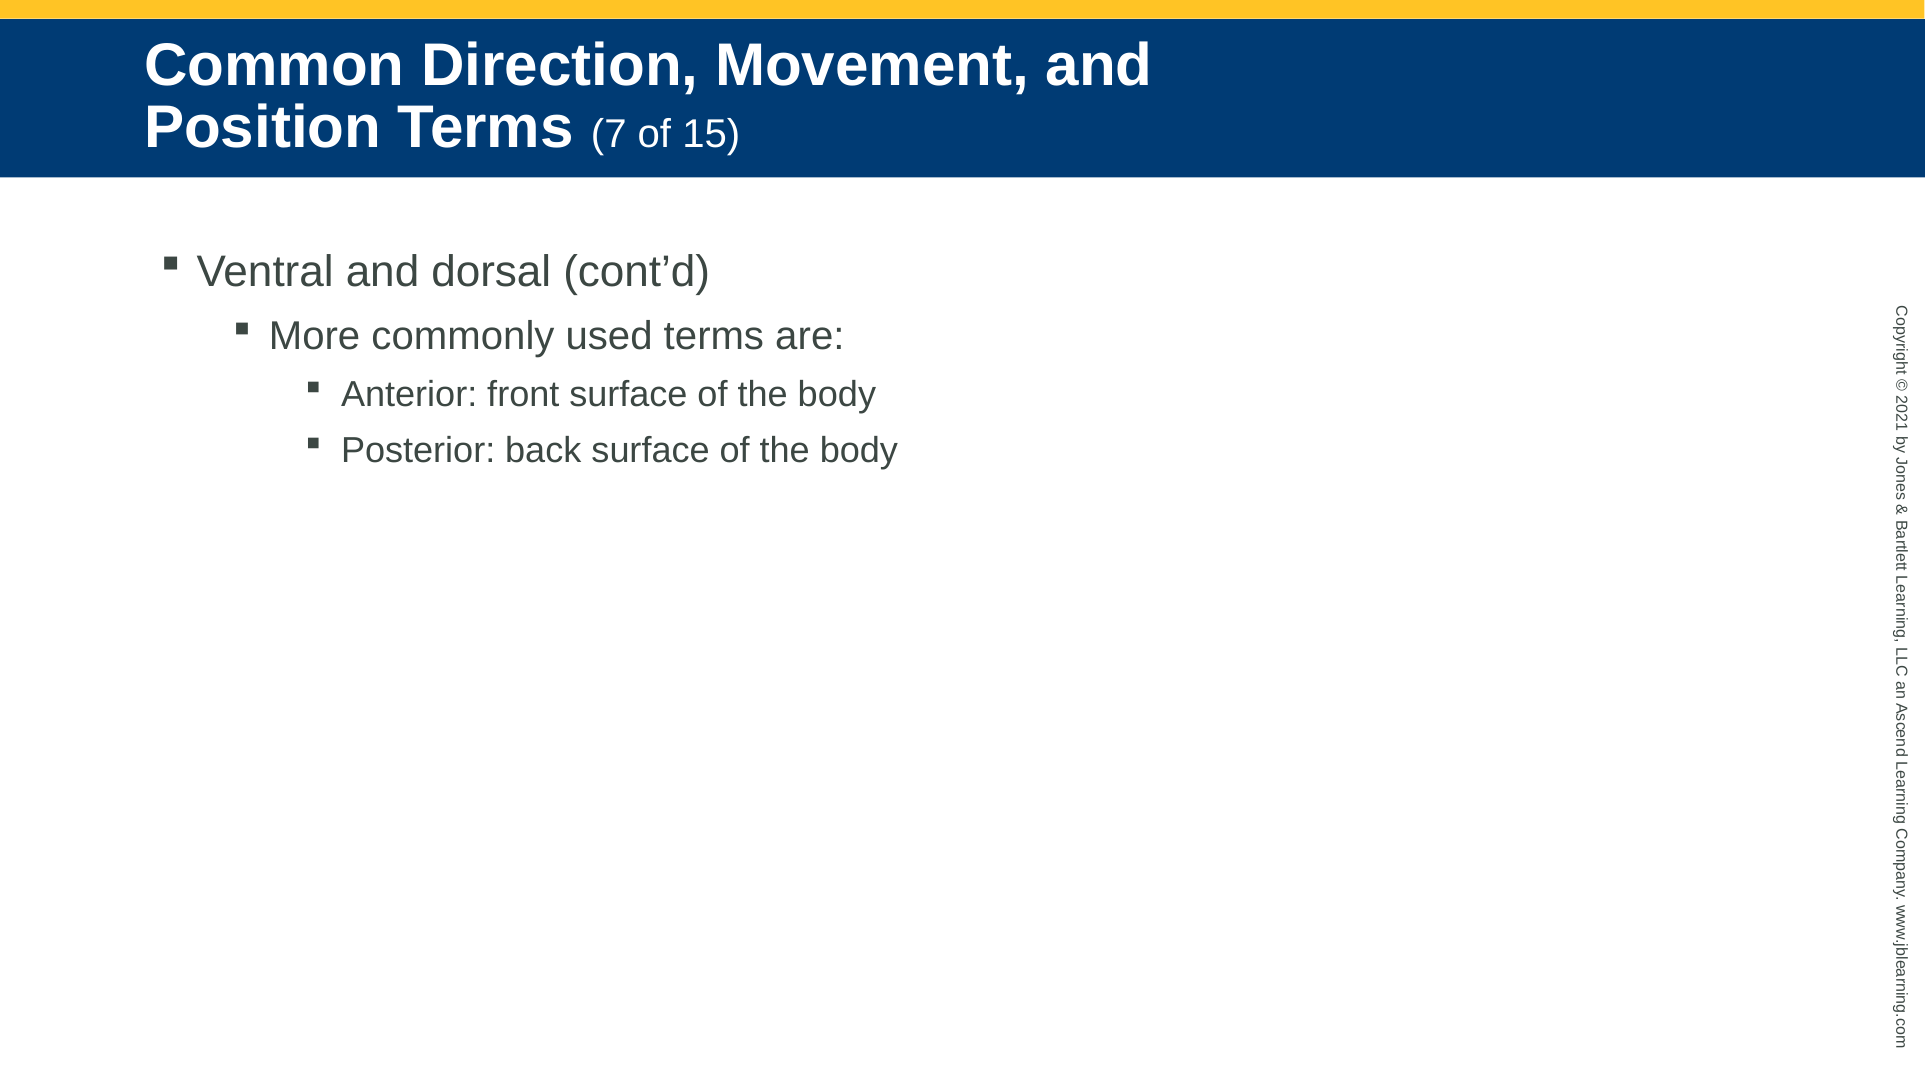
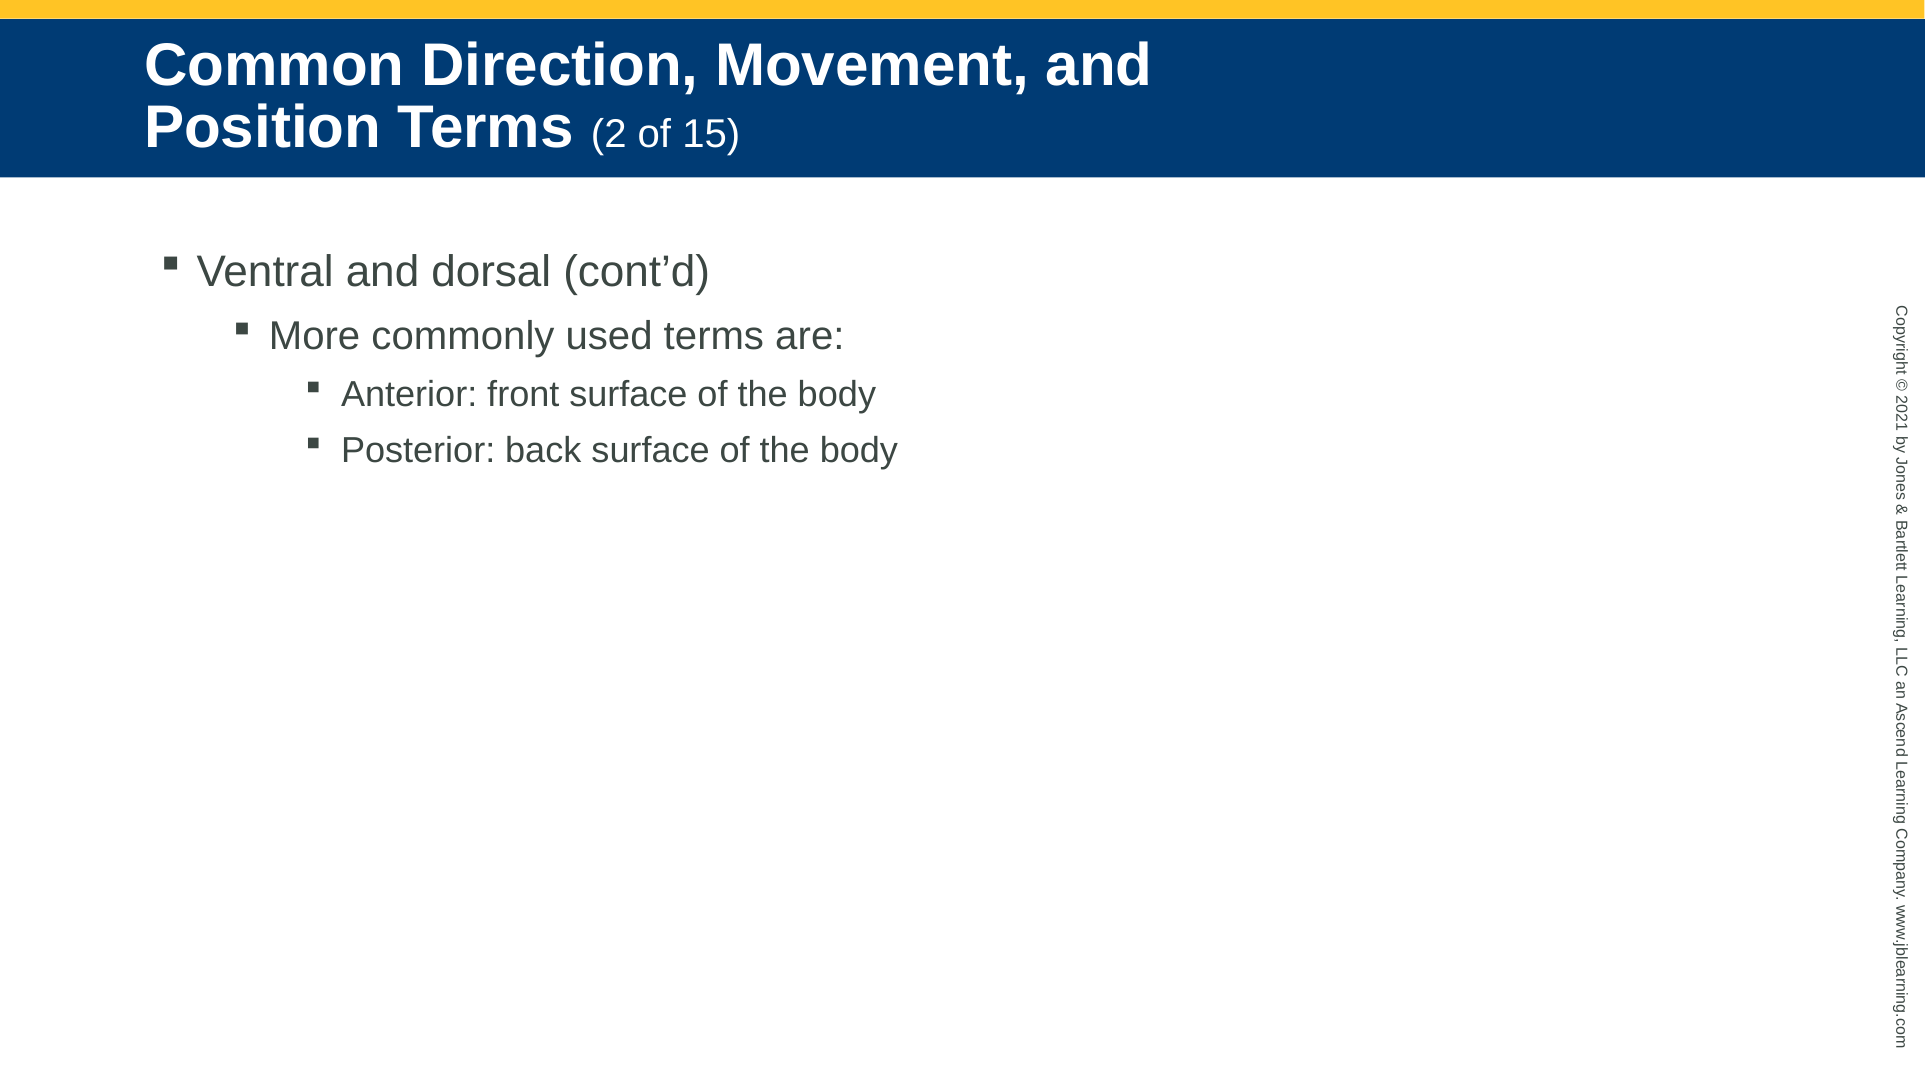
Terms 7: 7 -> 2
